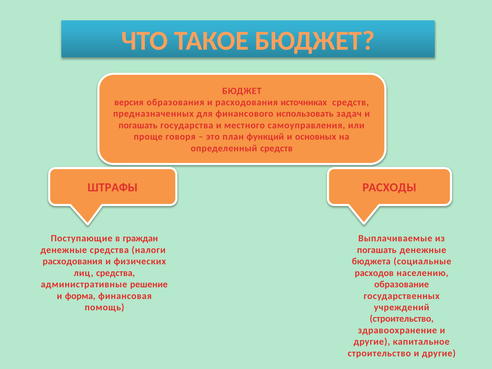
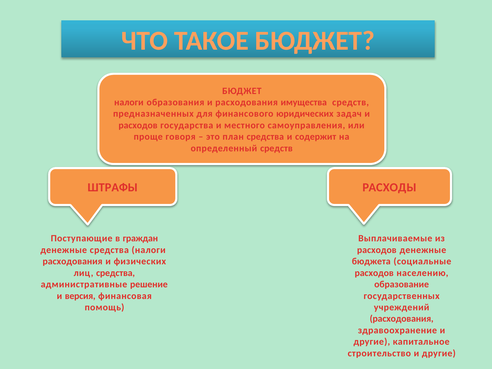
версия at (129, 102): версия -> налоги
источниках: источниках -> имущества
использовать: использовать -> юридических
погашать at (138, 125): погашать -> расходов
план функций: функций -> средства
основных: основных -> содержит
погашать at (377, 250): погашать -> расходов
форма: форма -> версия
строительство at (402, 319): строительство -> расходования
